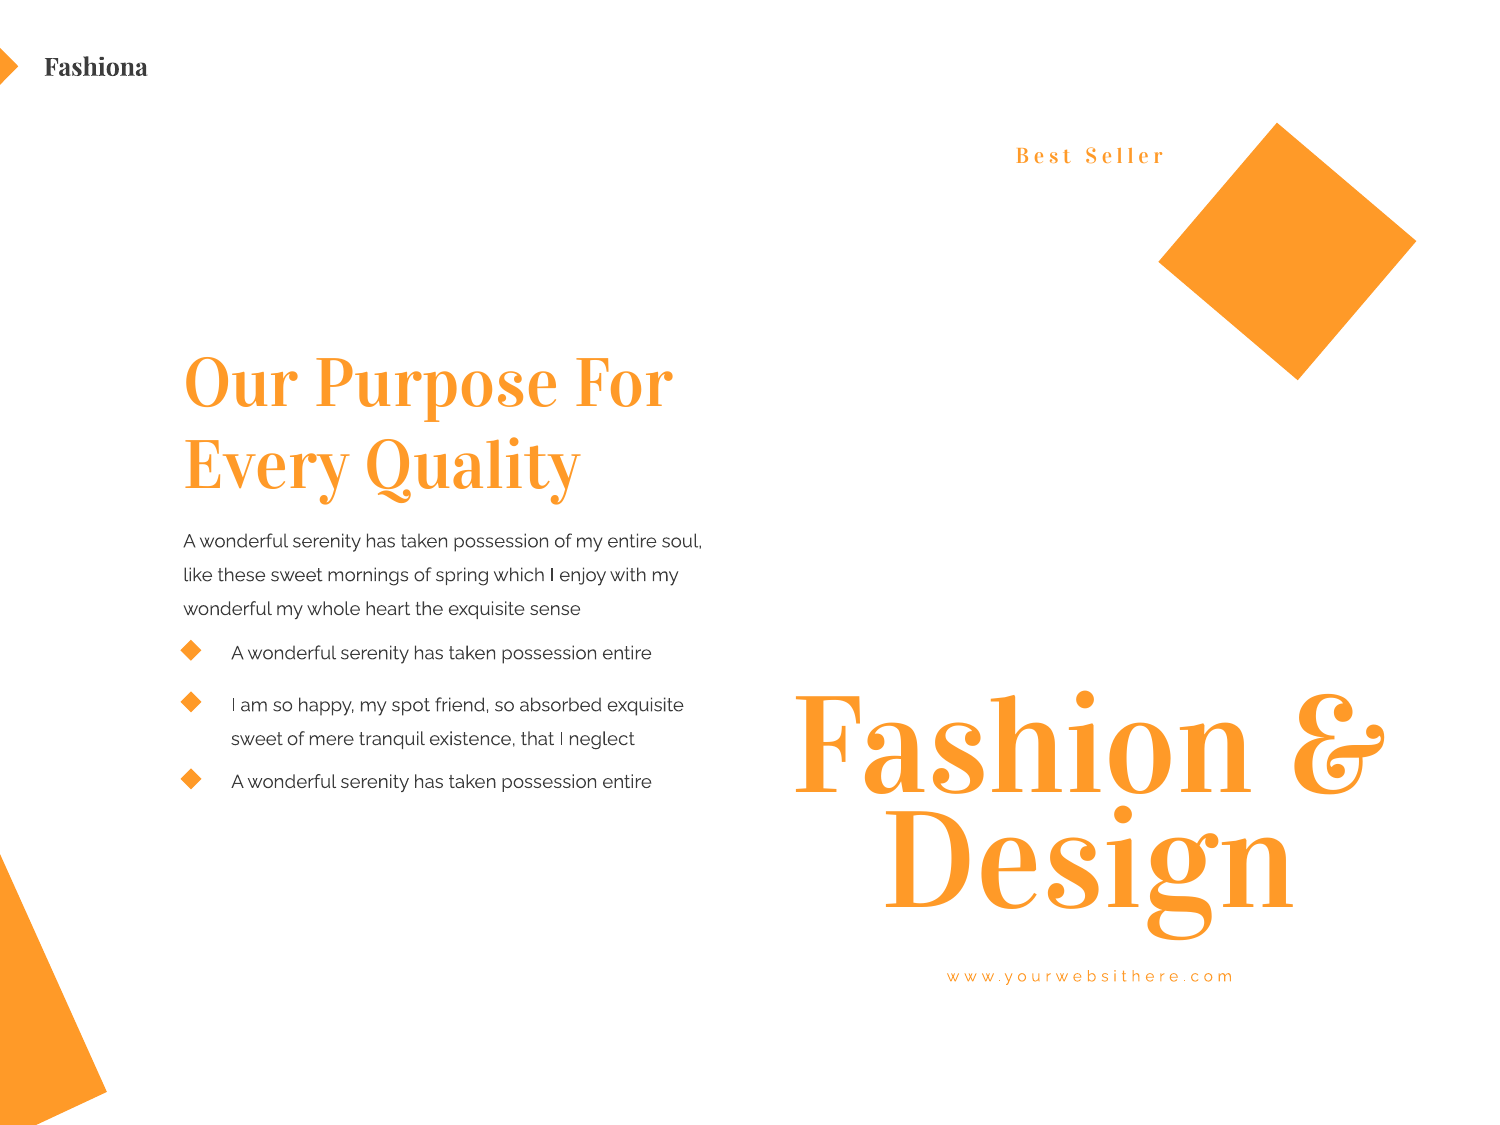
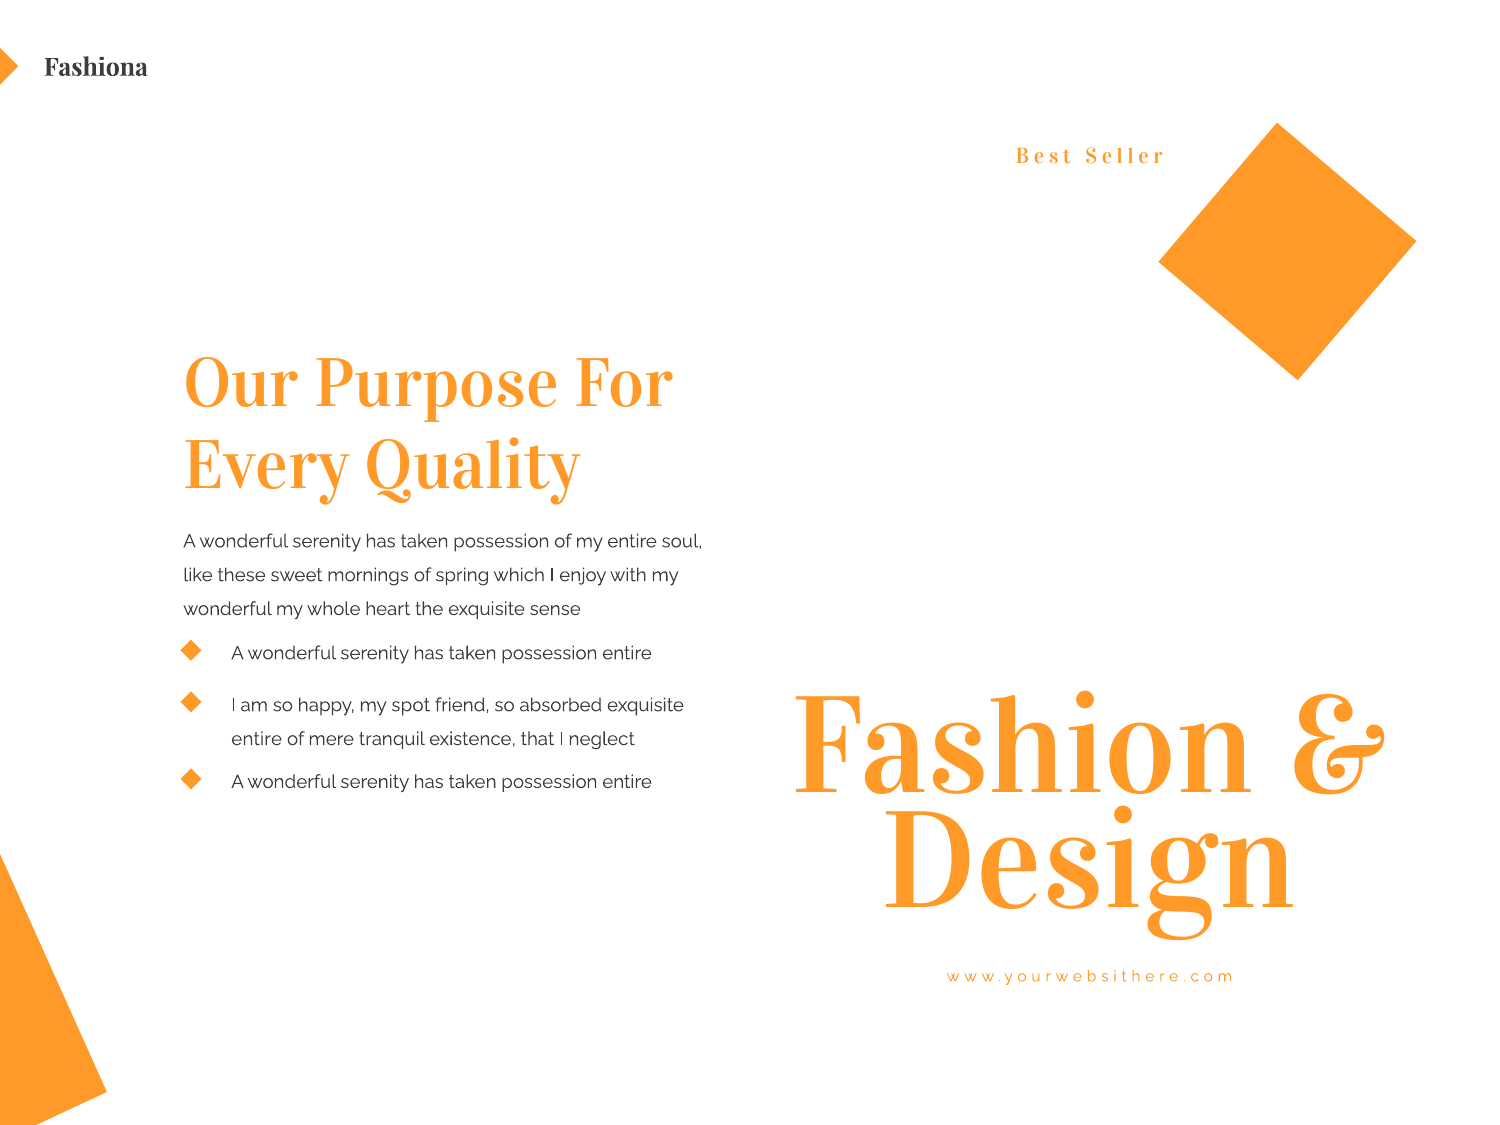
sweet at (257, 739): sweet -> entire
